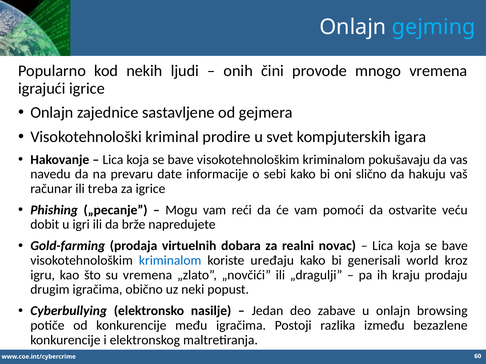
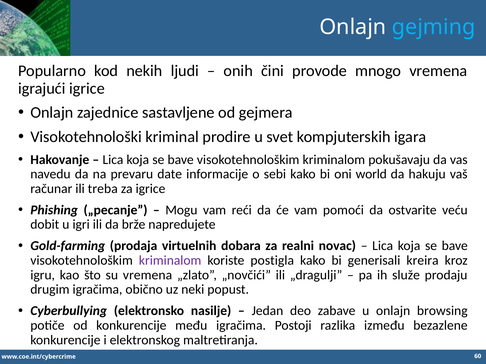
slično: slično -> world
kriminalom at (170, 261) colour: blue -> purple
uređaju: uređaju -> postigla
world: world -> kreira
kraju: kraju -> služe
